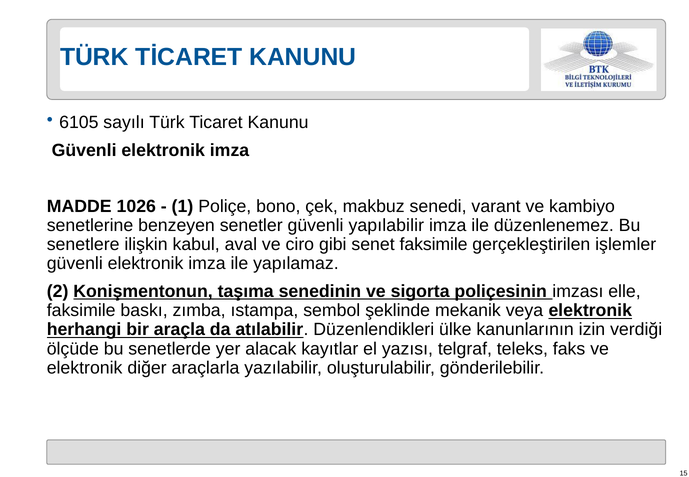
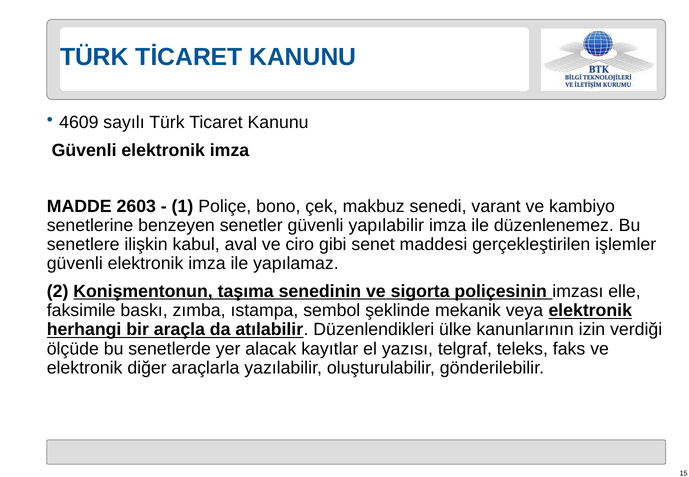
6105: 6105 -> 4609
1026: 1026 -> 2603
senet faksimile: faksimile -> maddesi
